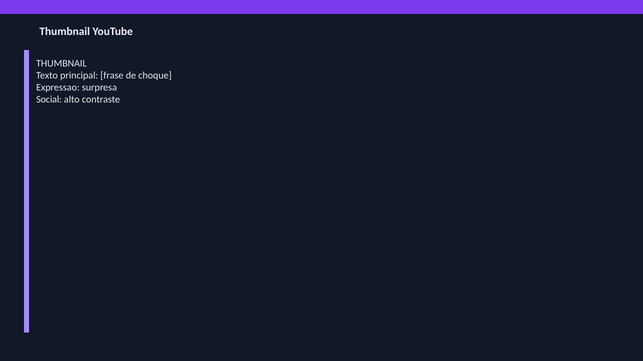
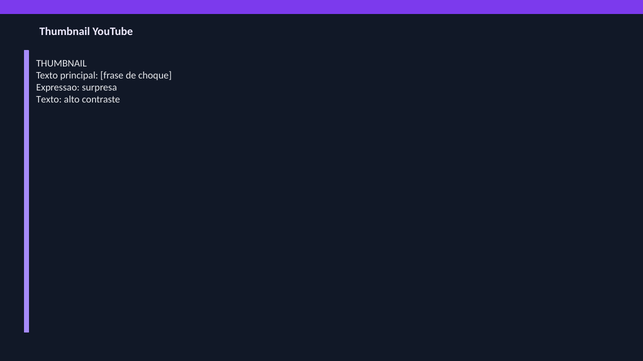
Social at (49, 100): Social -> Texto
